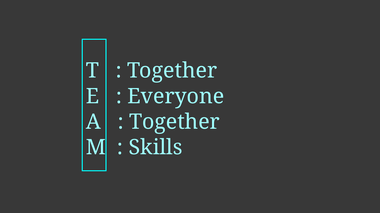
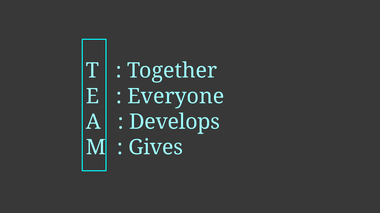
Together at (174, 122): Together -> Develops
Skills: Skills -> Gives
